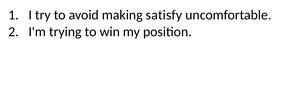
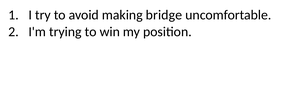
satisfy: satisfy -> bridge
